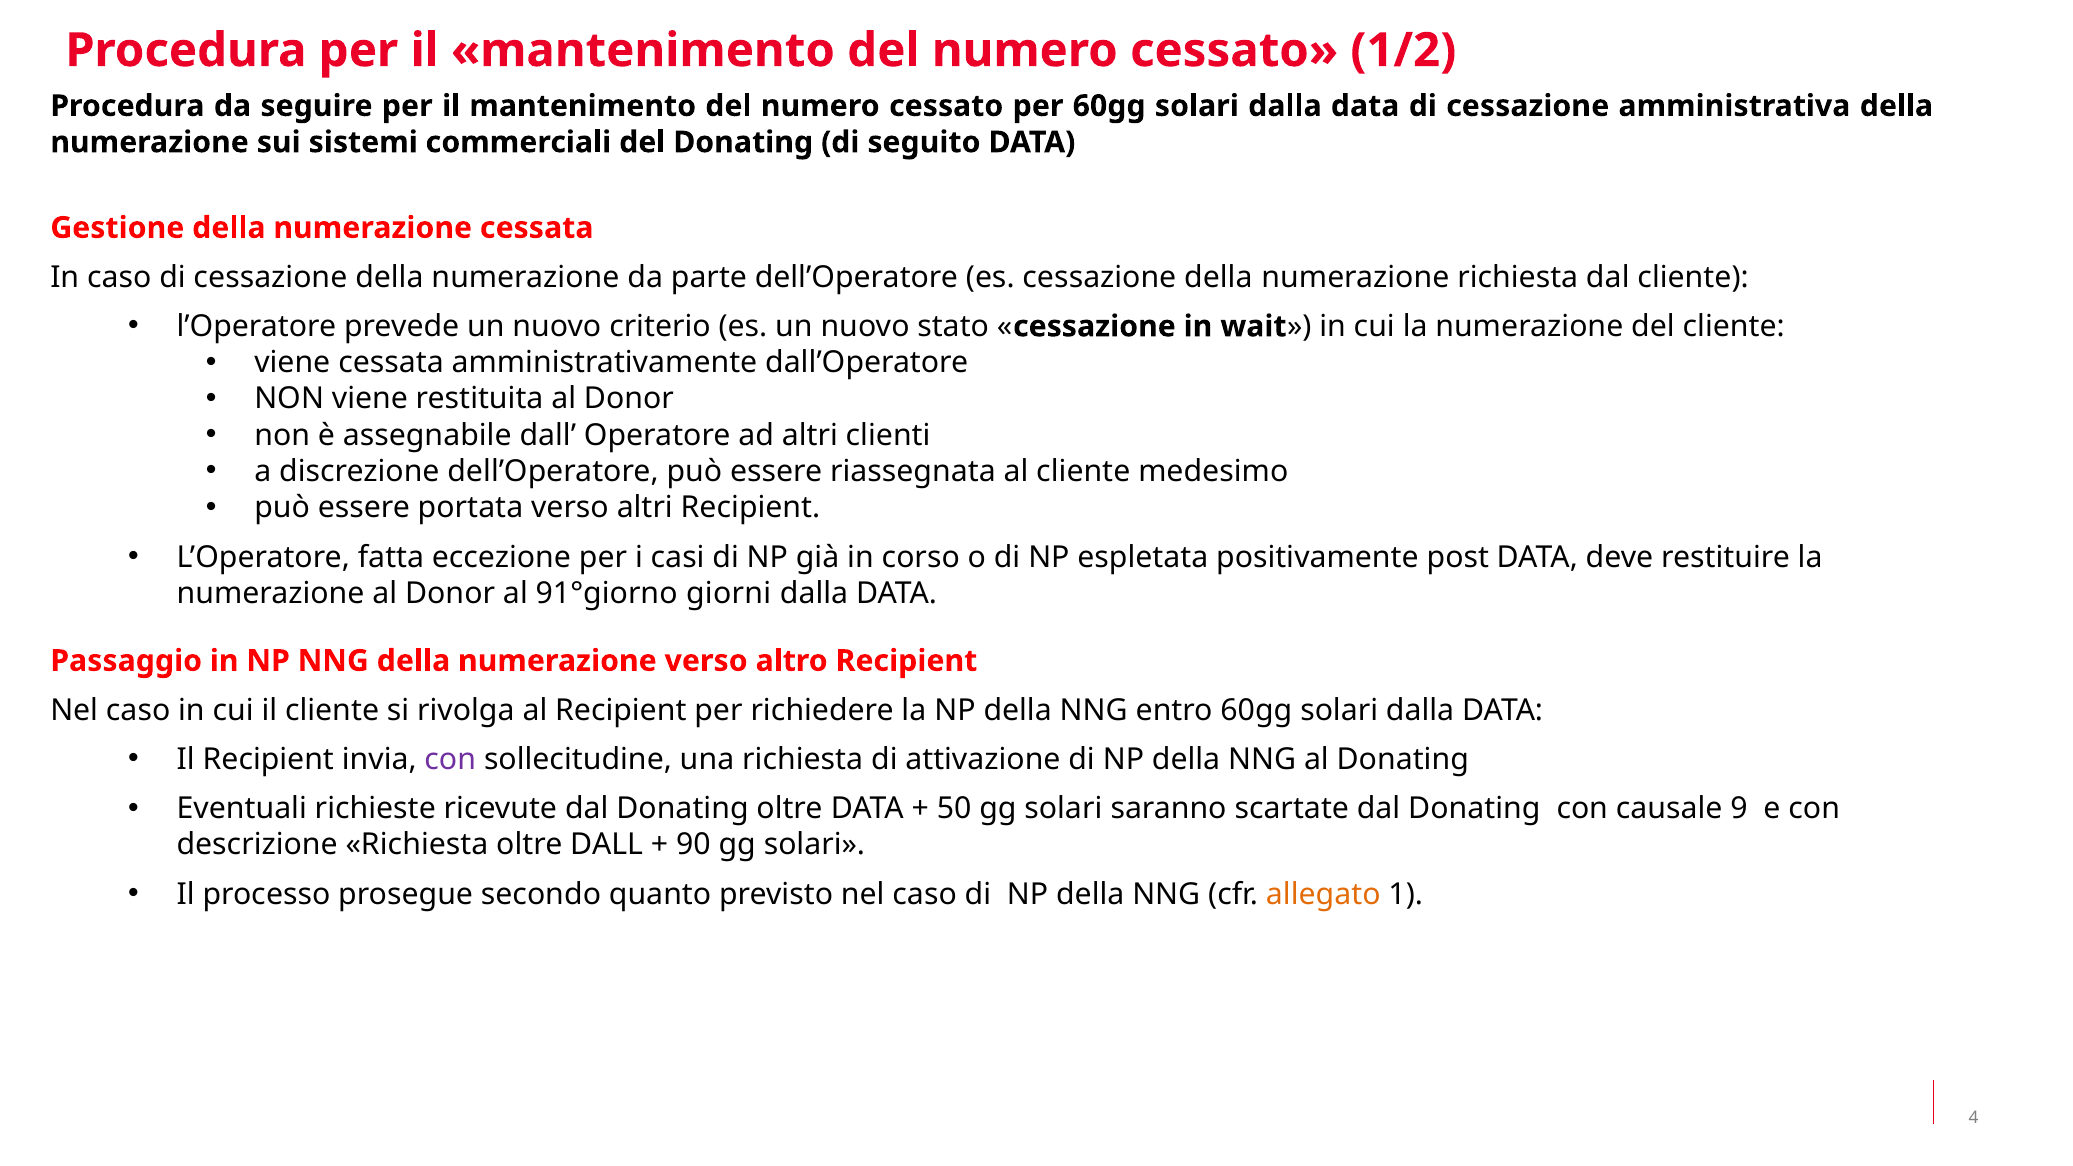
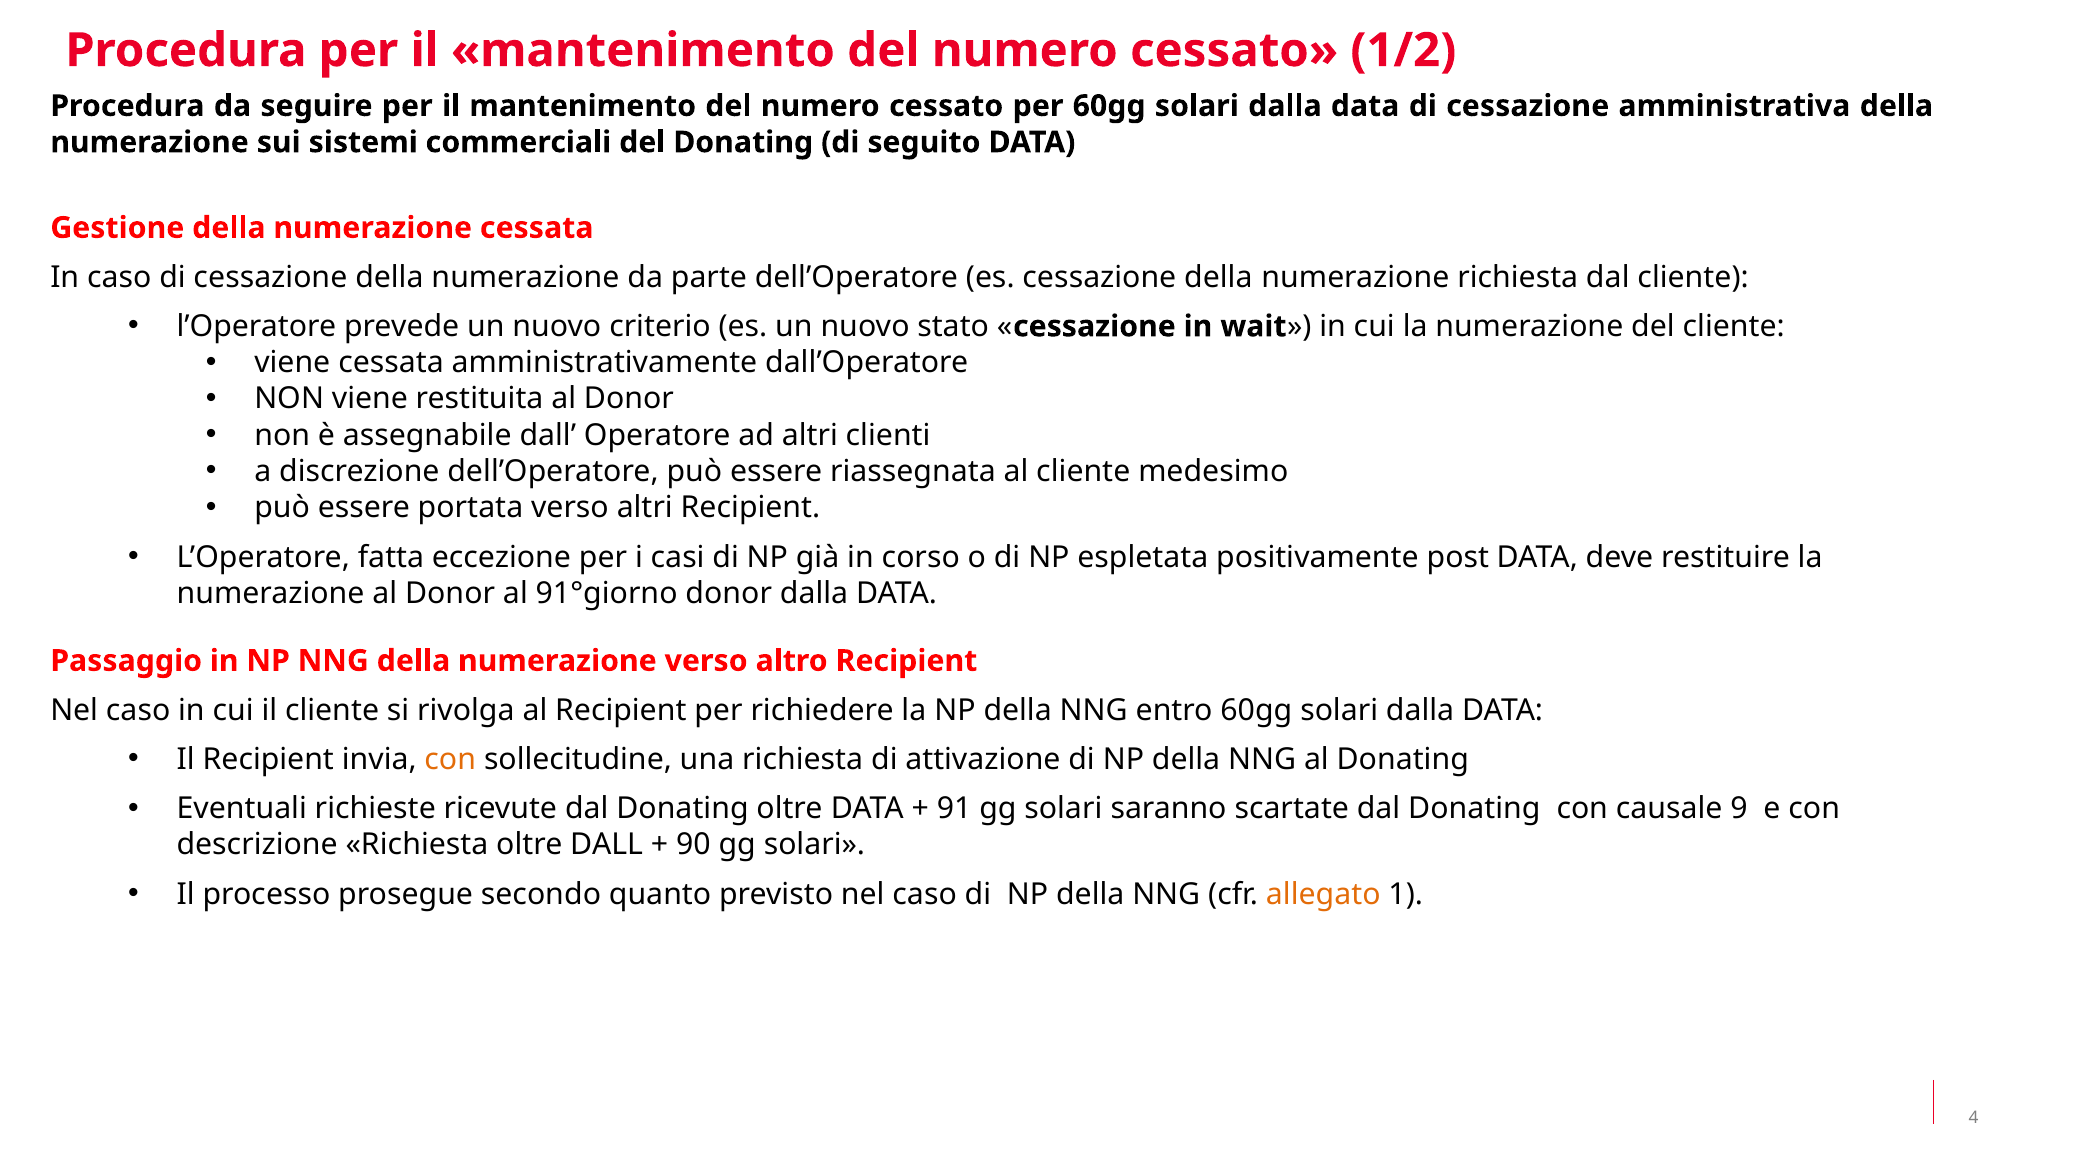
91°giorno giorni: giorni -> donor
con at (450, 759) colour: purple -> orange
50: 50 -> 91
